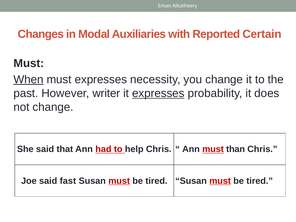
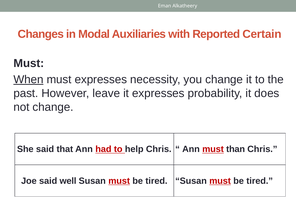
writer: writer -> leave
expresses at (158, 93) underline: present -> none
fast: fast -> well
